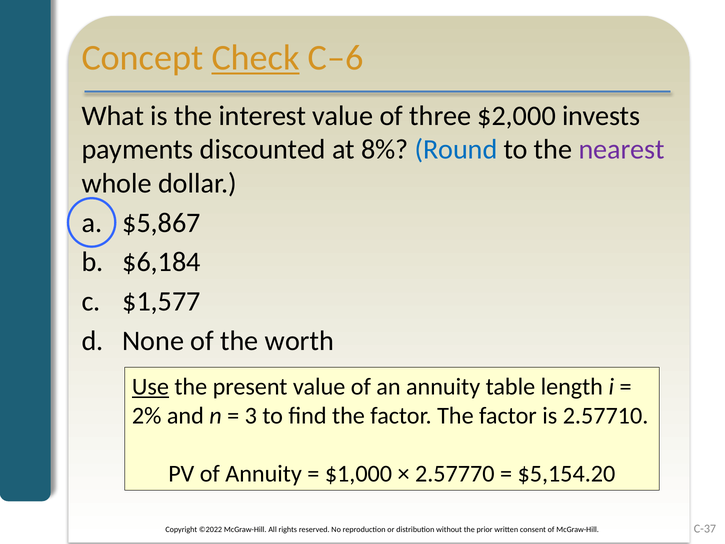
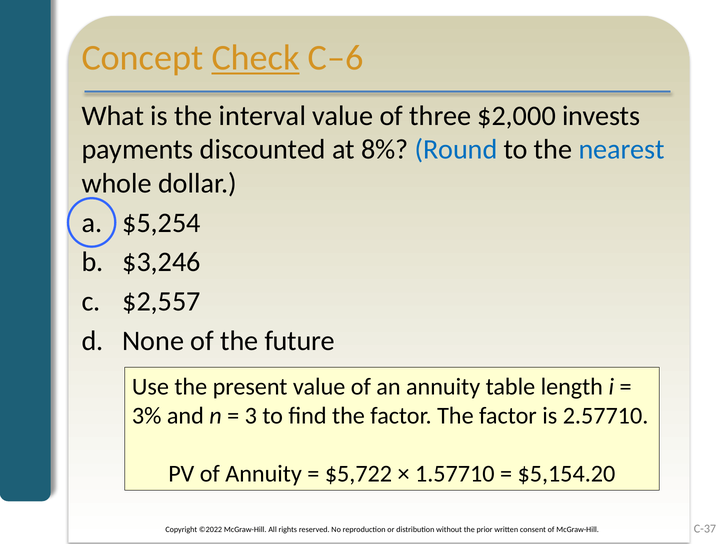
interest: interest -> interval
nearest colour: purple -> blue
$5,867: $5,867 -> $5,254
$6,184: $6,184 -> $3,246
$1,577: $1,577 -> $2,557
worth: worth -> future
Use underline: present -> none
2%: 2% -> 3%
$1,000: $1,000 -> $5,722
2.57770: 2.57770 -> 1.57710
